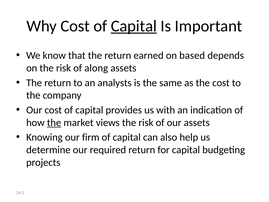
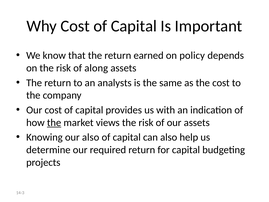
Capital at (134, 26) underline: present -> none
based: based -> policy
our firm: firm -> also
